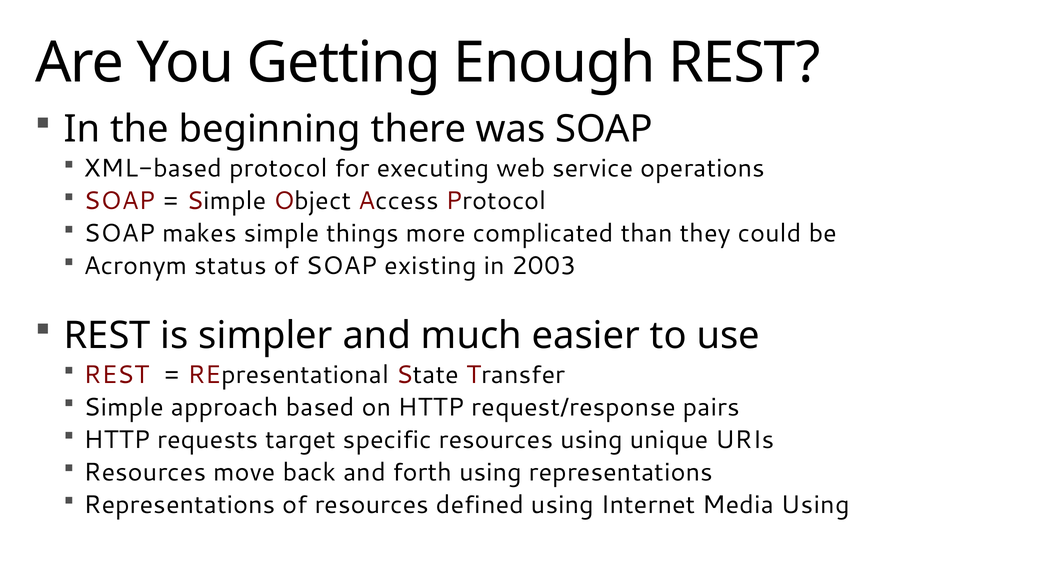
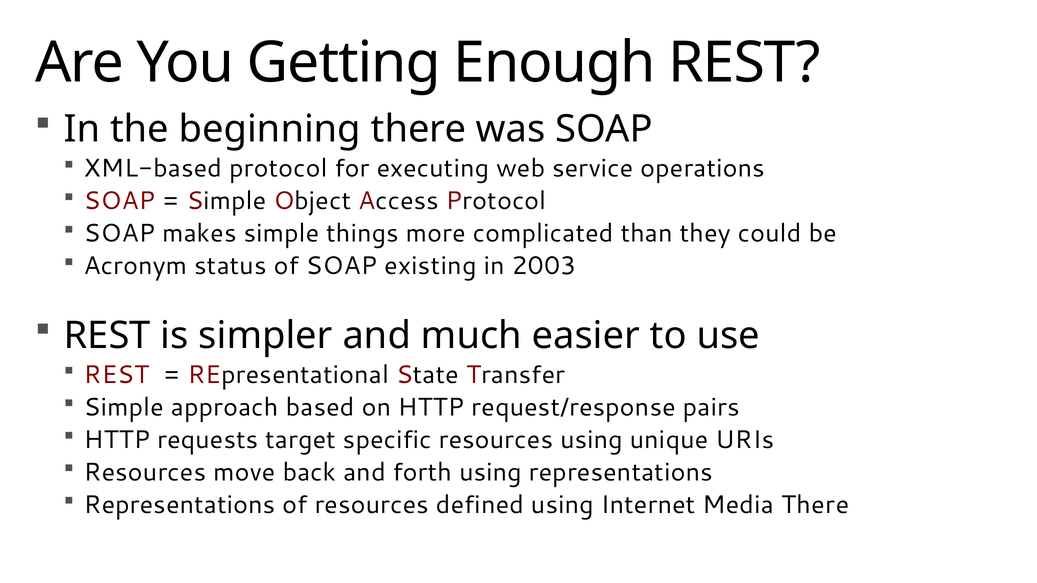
Media Using: Using -> There
